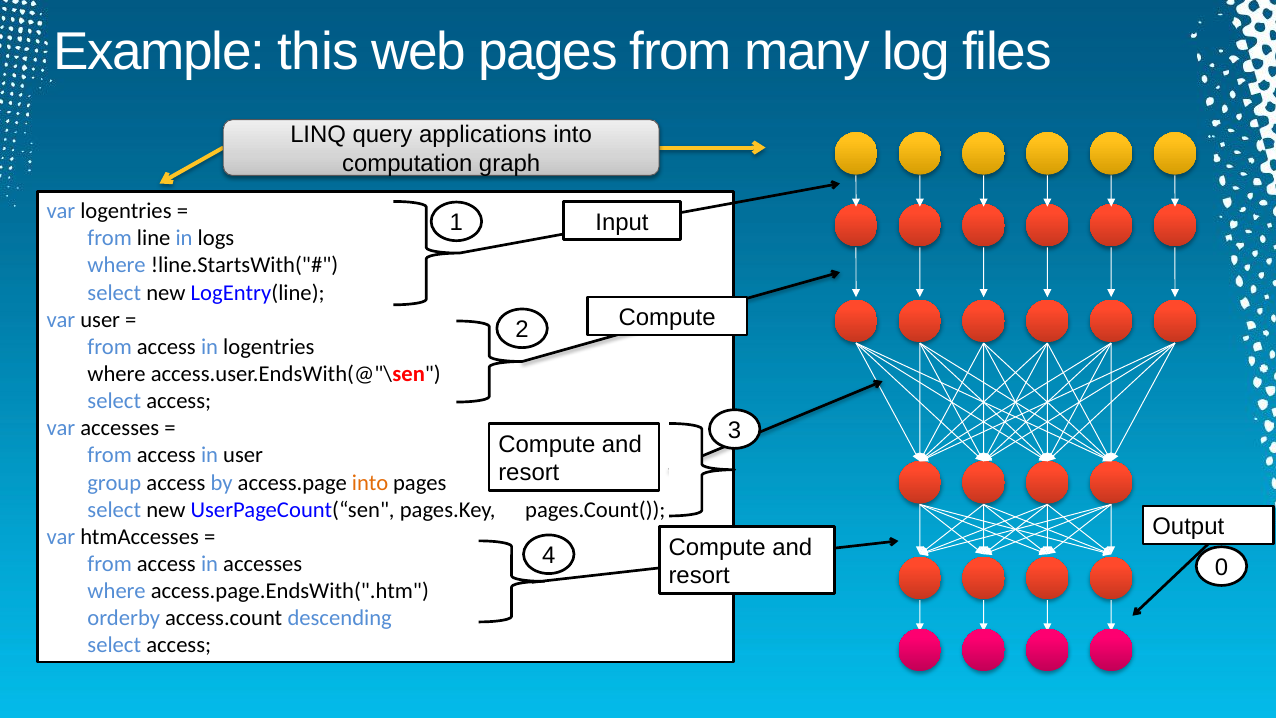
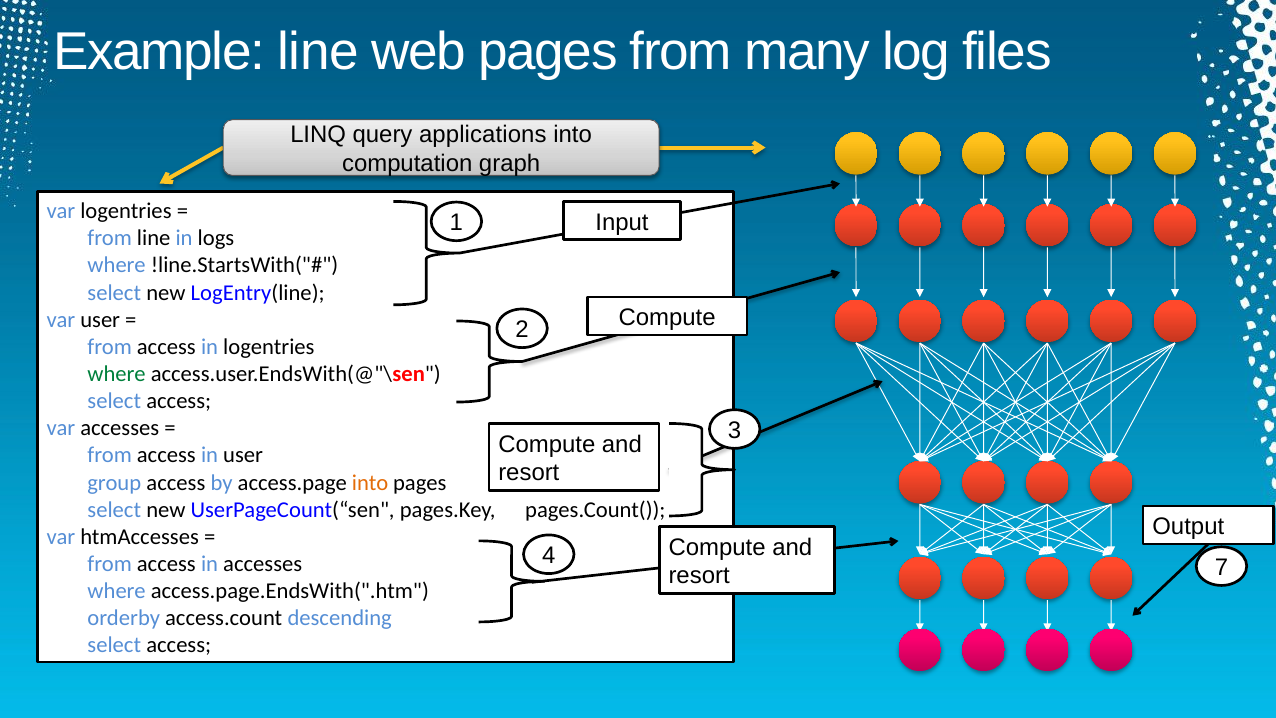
Example this: this -> line
where at (117, 374) colour: black -> green
0: 0 -> 7
